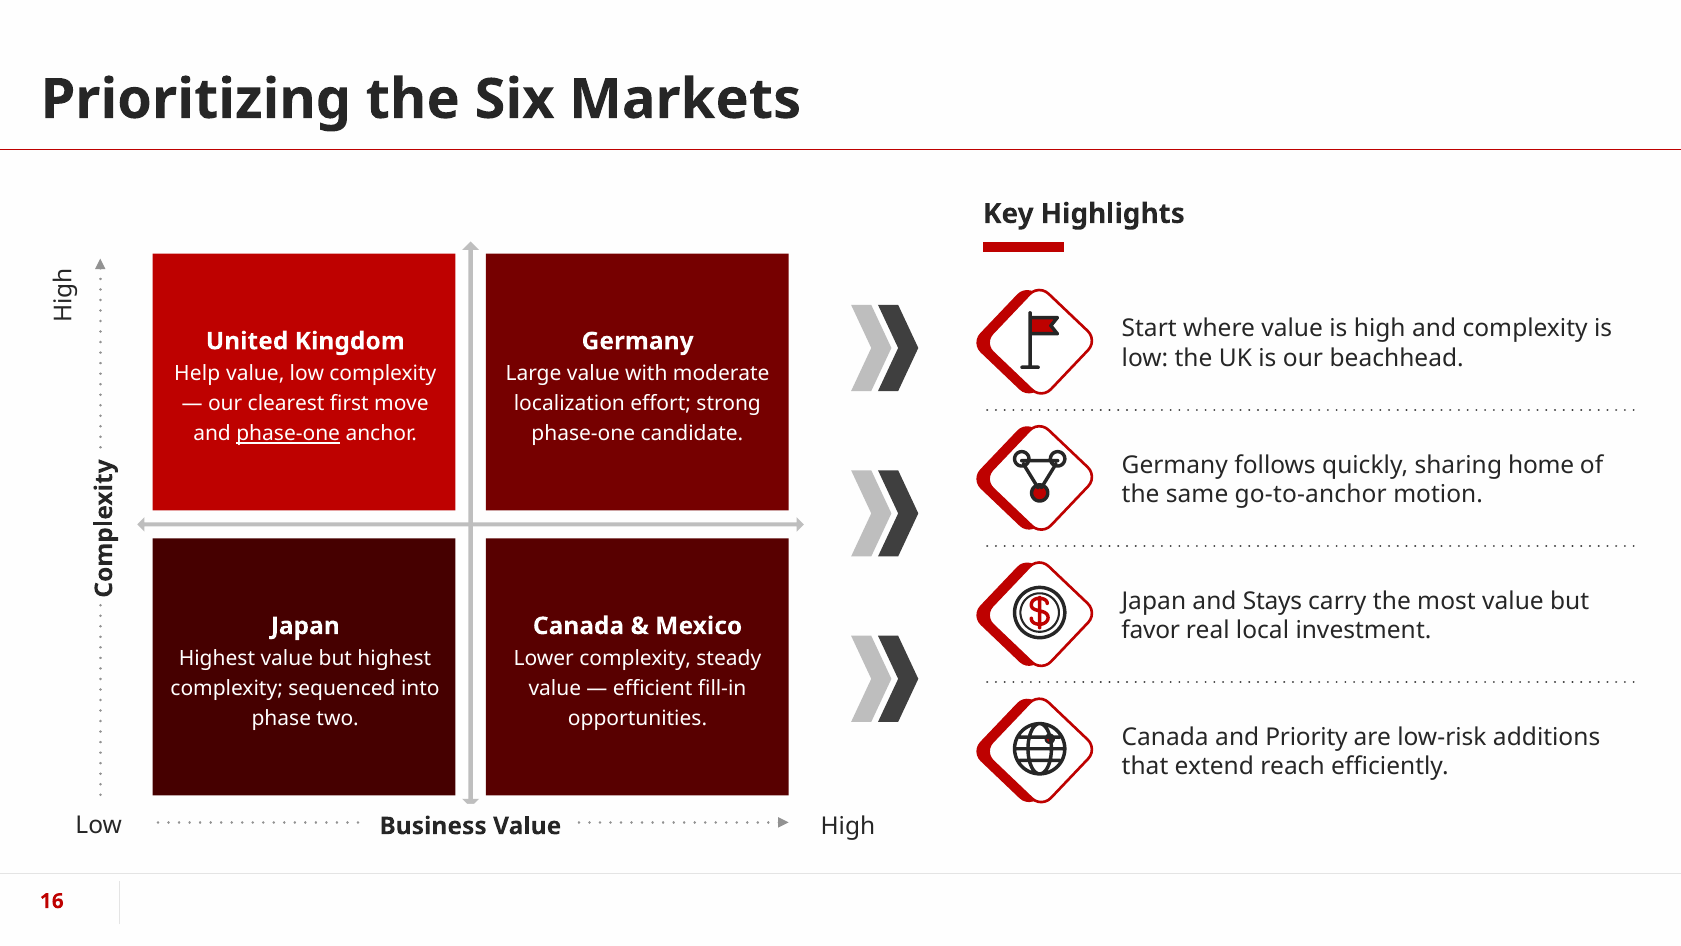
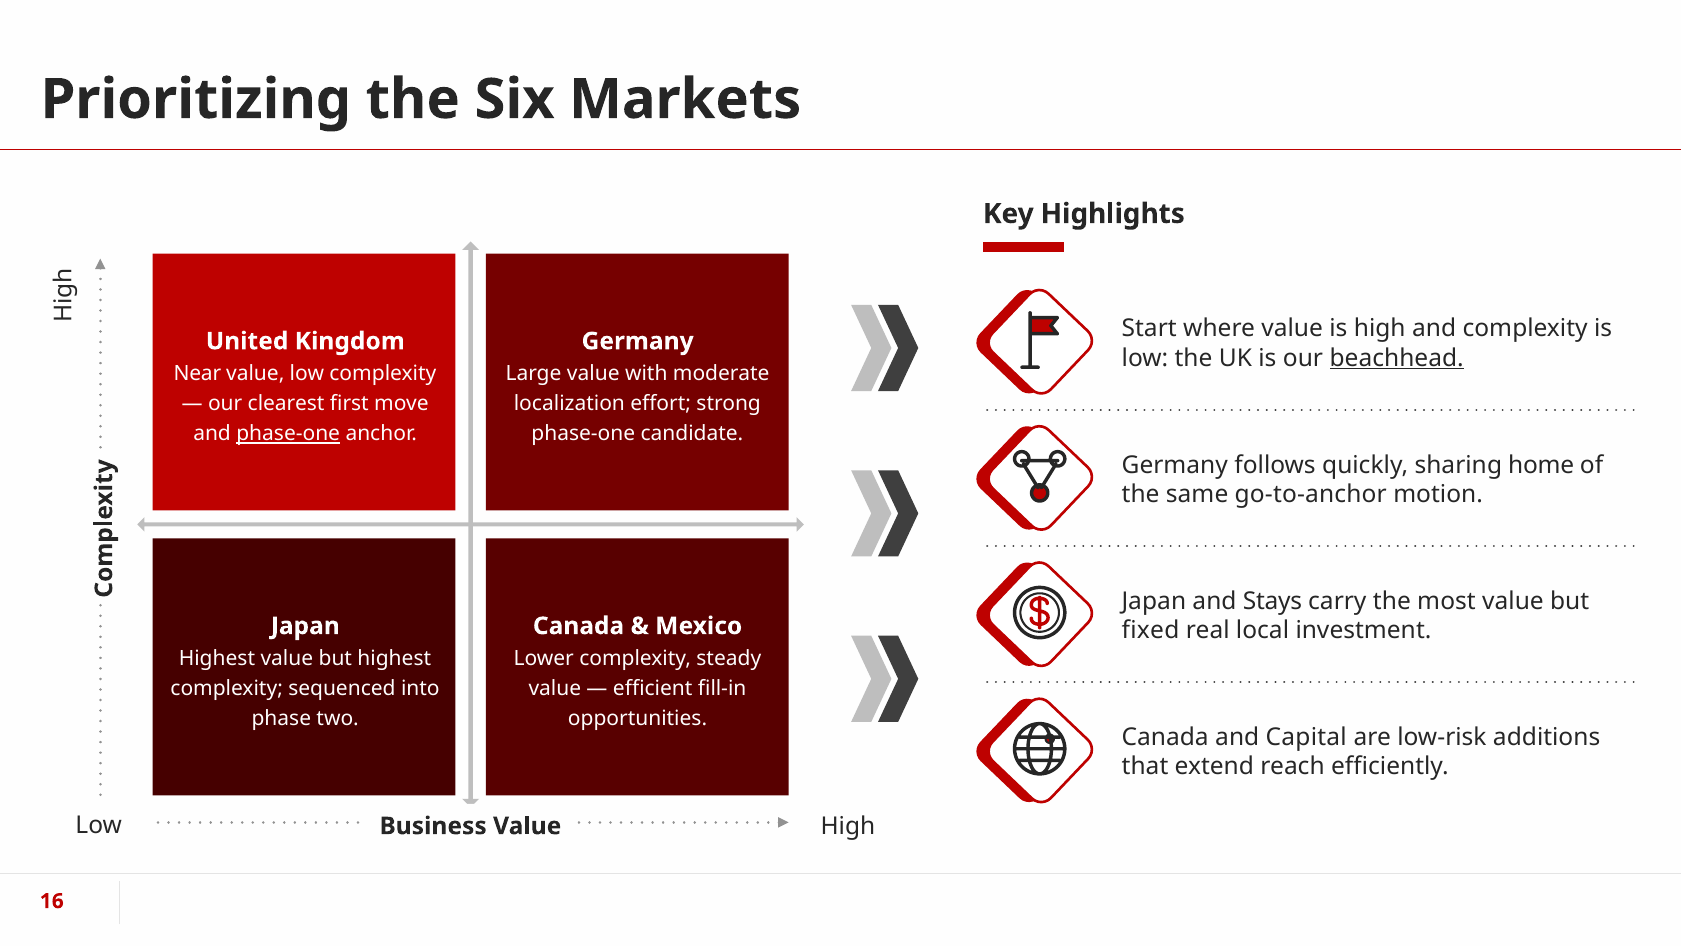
beachhead underline: none -> present
Help: Help -> Near
favor: favor -> fixed
Priority: Priority -> Capital
